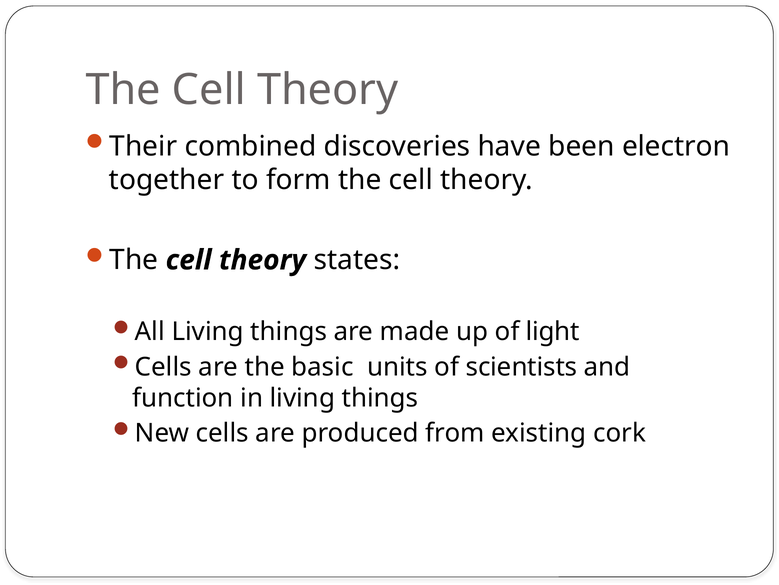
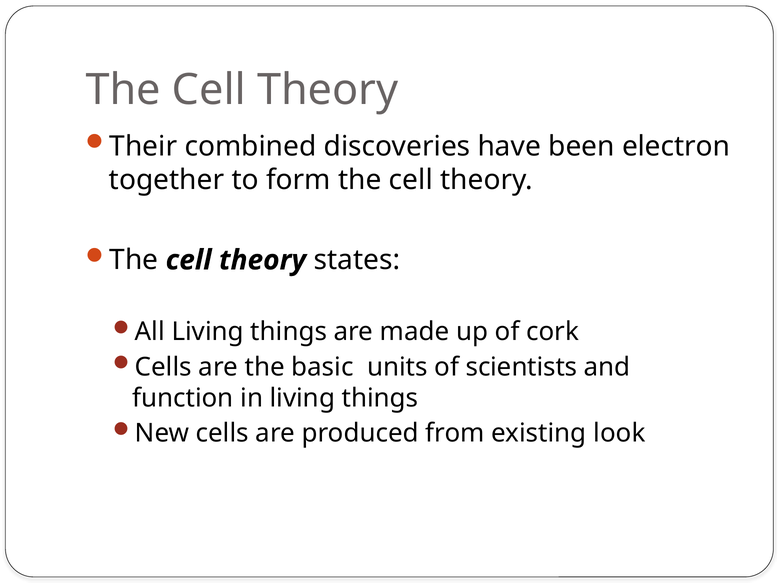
light: light -> cork
cork: cork -> look
